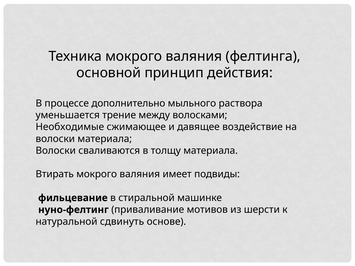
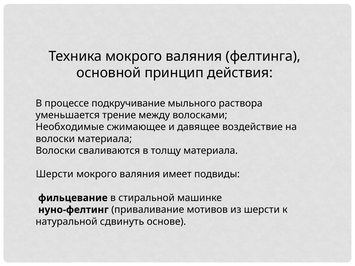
дополнительно: дополнительно -> подкручивание
Втирать at (55, 174): Втирать -> Шерсти
